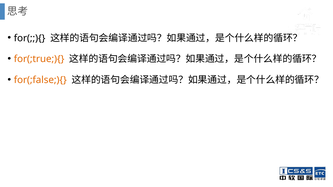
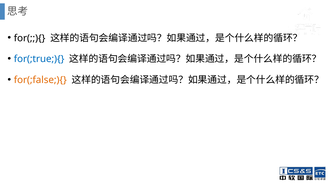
for(;true;){ colour: orange -> blue
